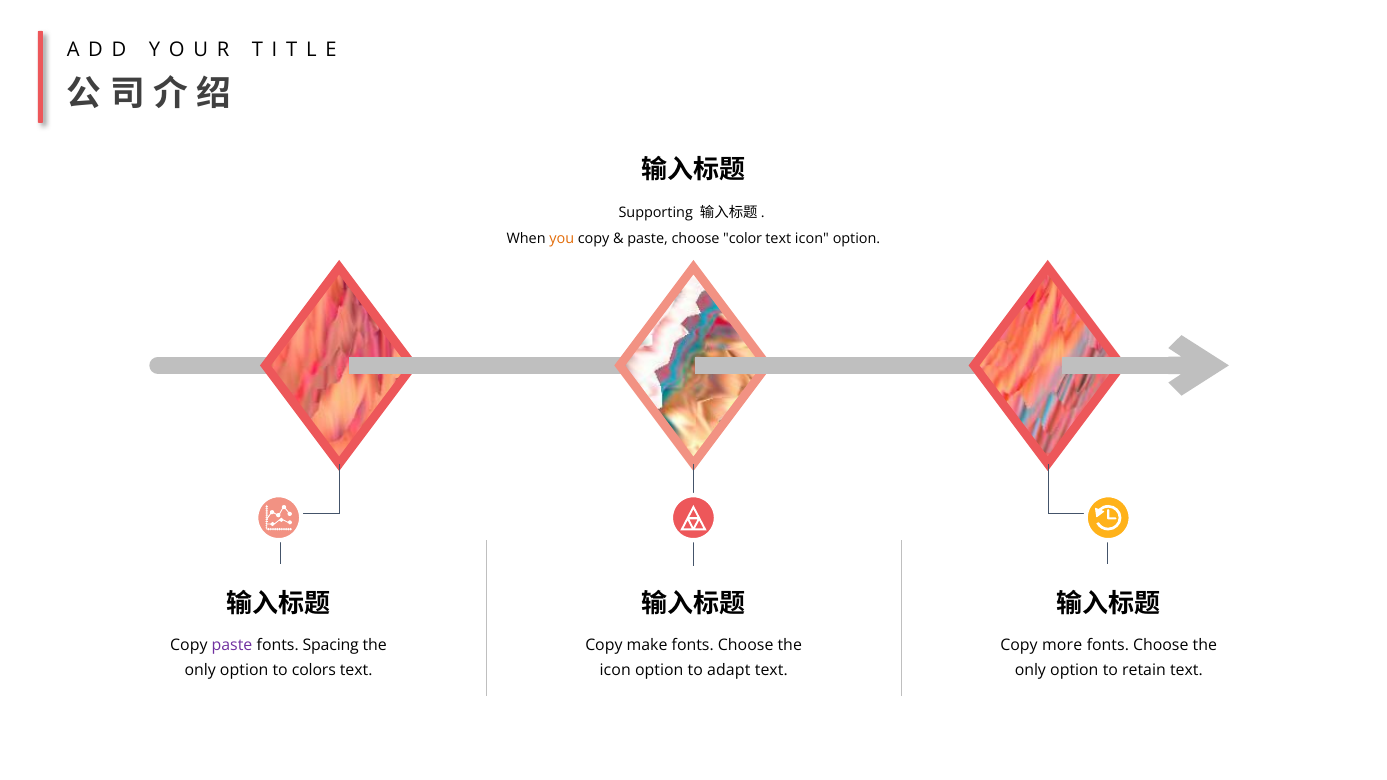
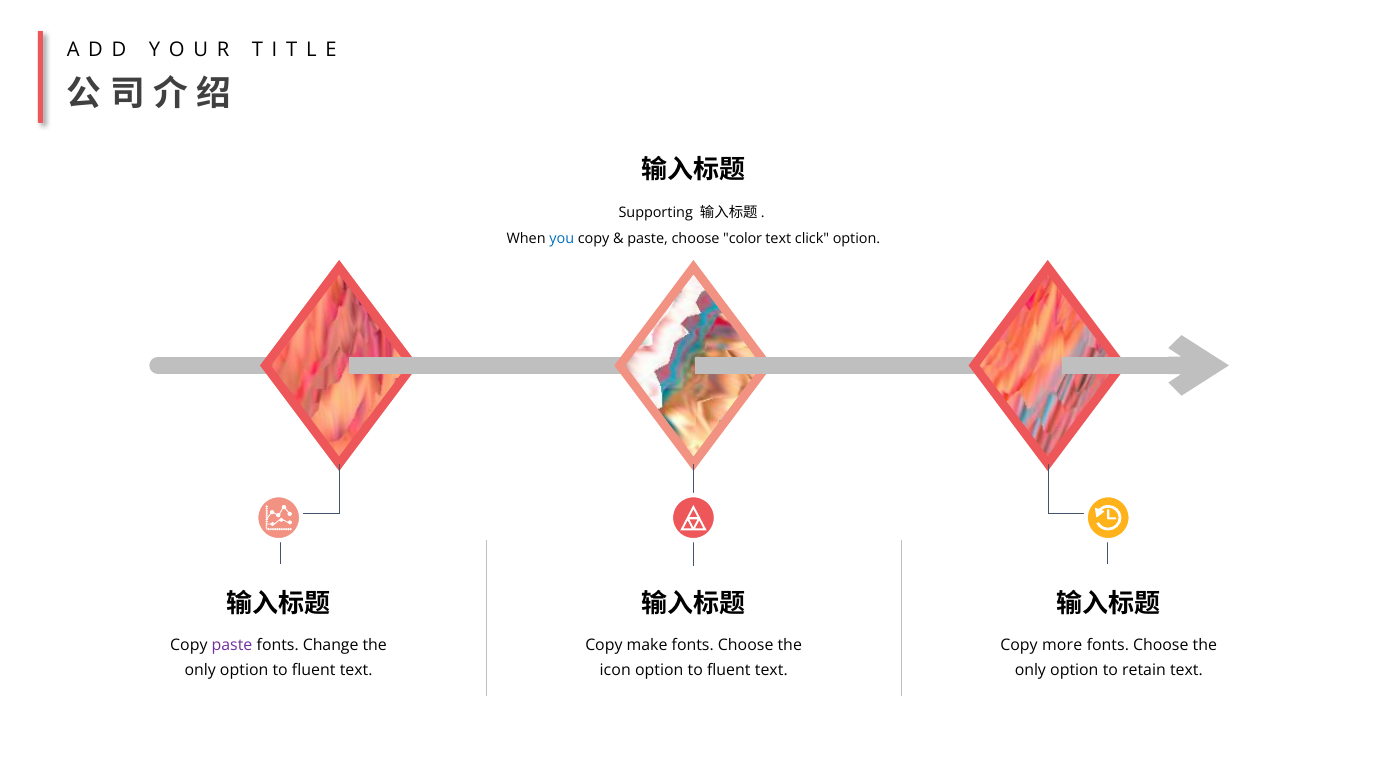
you colour: orange -> blue
text icon: icon -> click
Spacing: Spacing -> Change
only option to colors: colors -> fluent
adapt at (729, 670): adapt -> fluent
